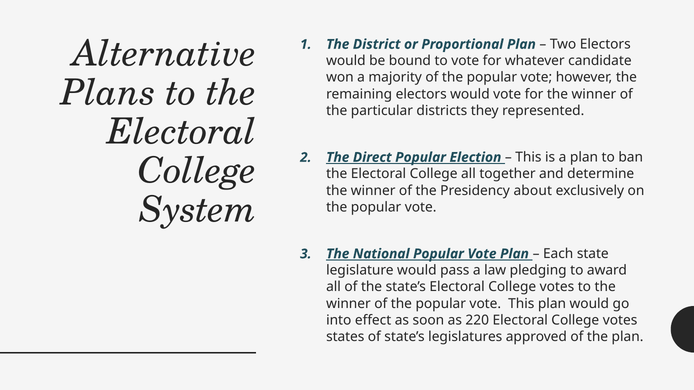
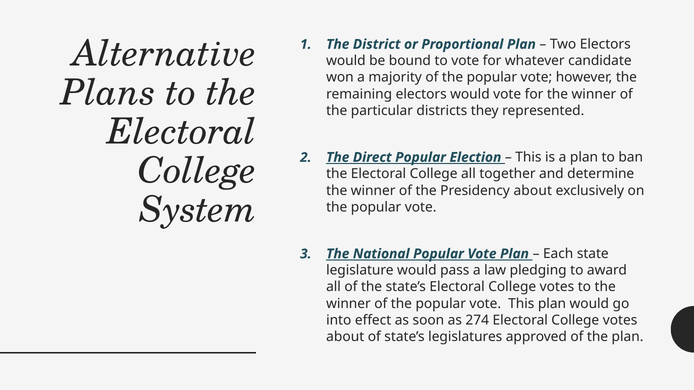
220: 220 -> 274
states at (345, 337): states -> about
